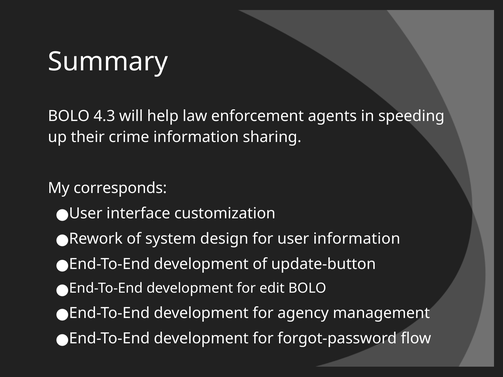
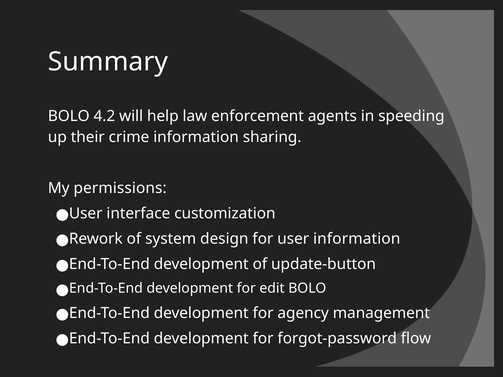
4.3: 4.3 -> 4.2
corresponds: corresponds -> permissions
